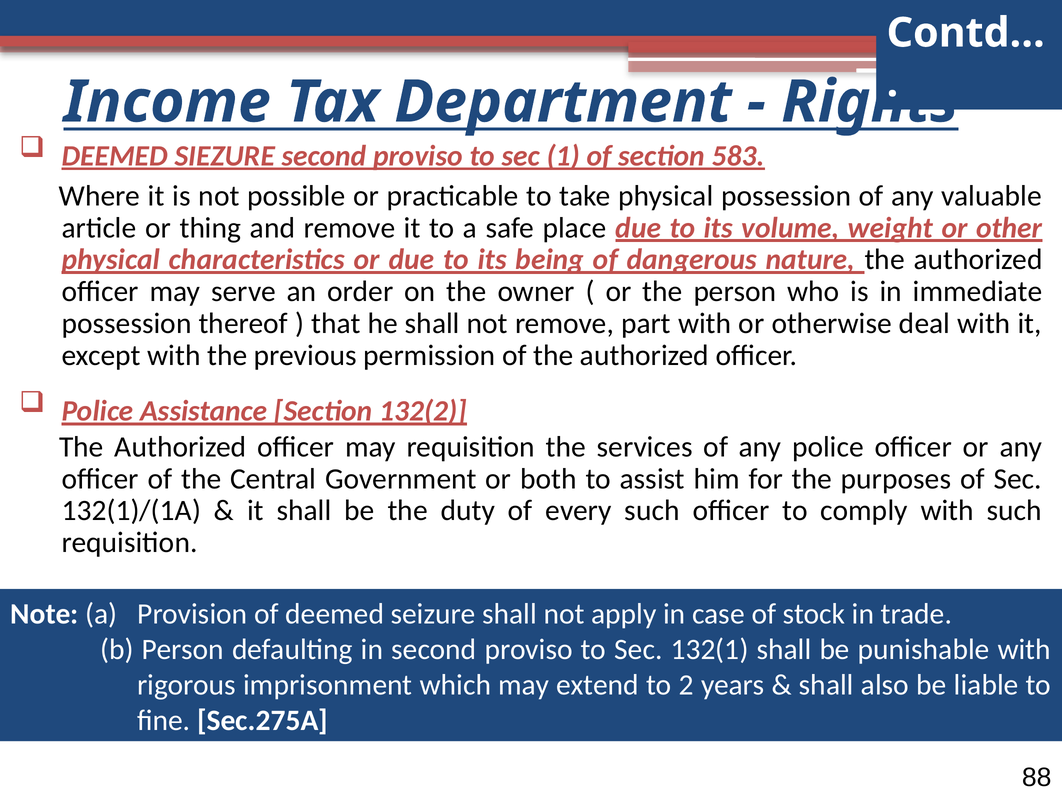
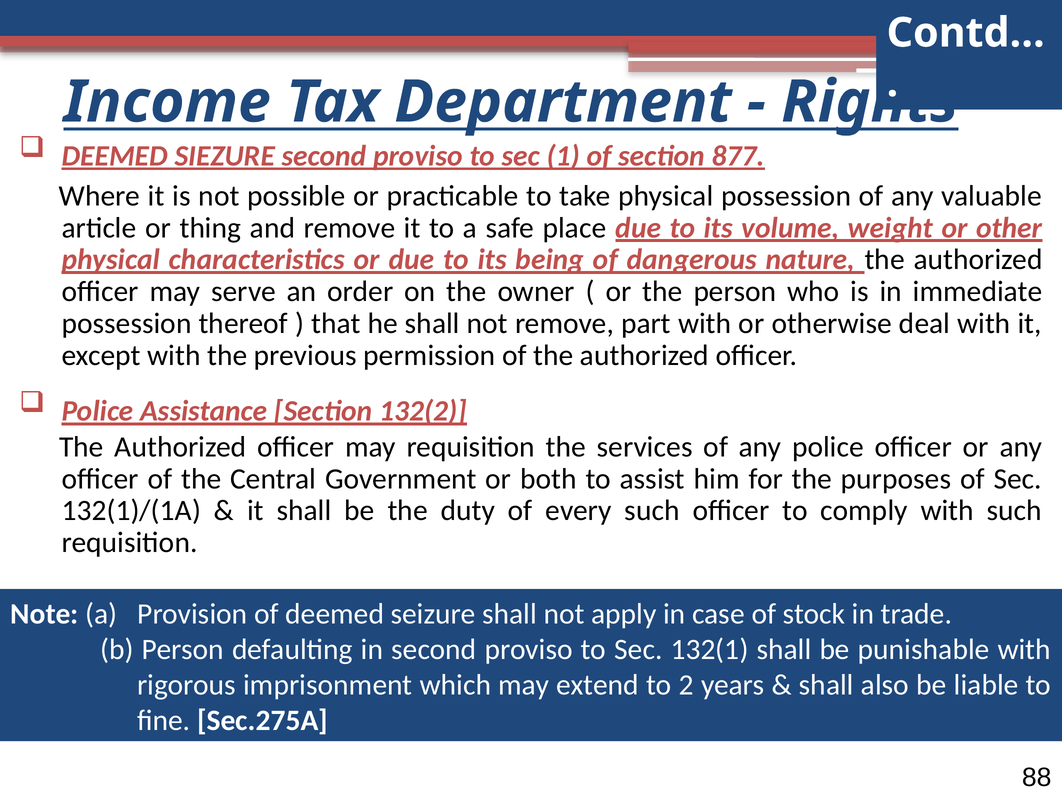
583: 583 -> 877
